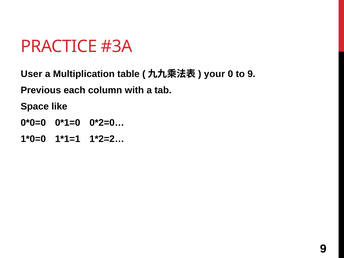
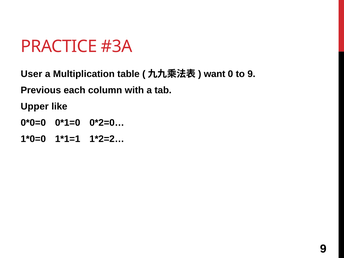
your: your -> want
Space: Space -> Upper
